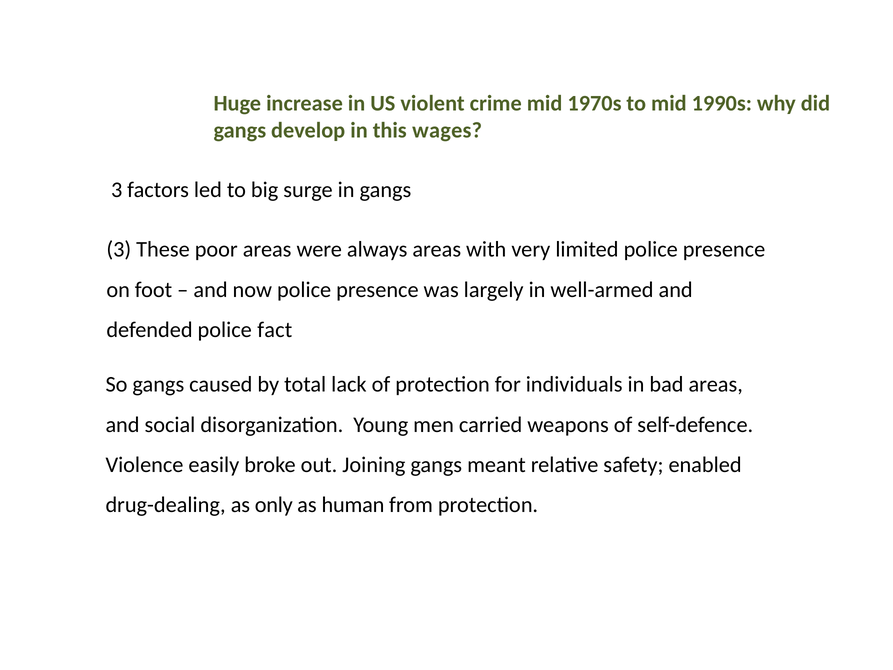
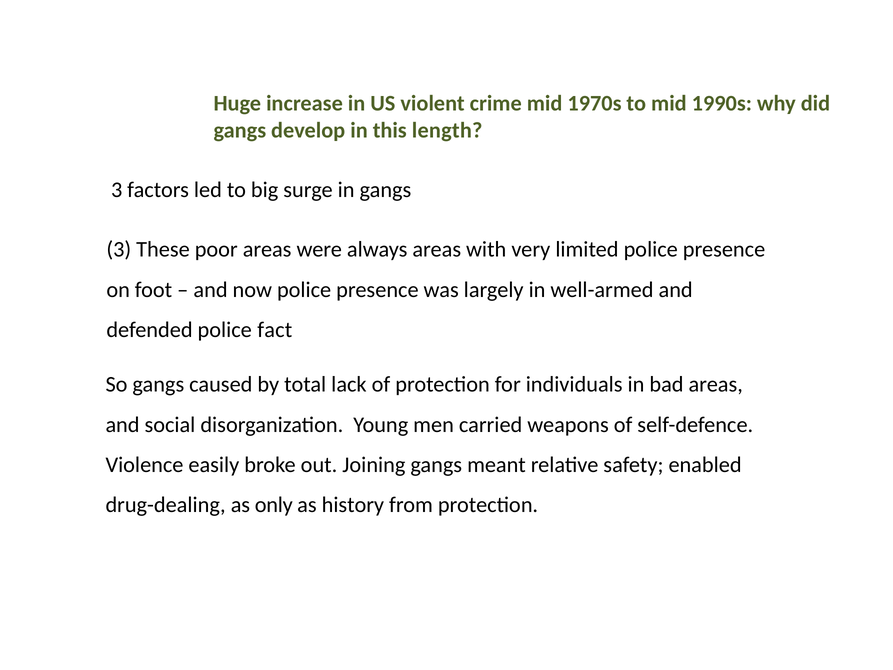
wages: wages -> length
human: human -> history
